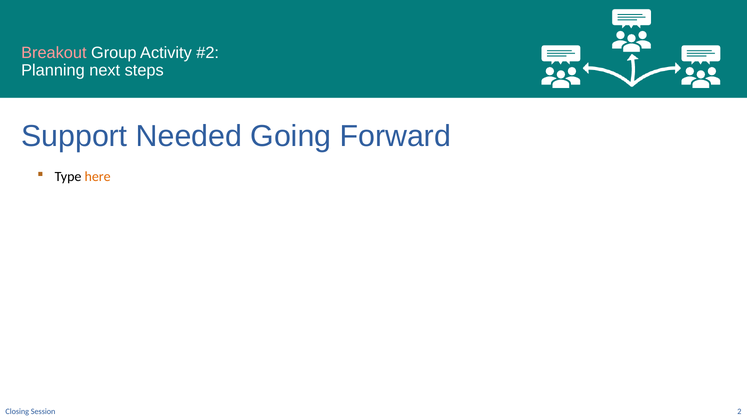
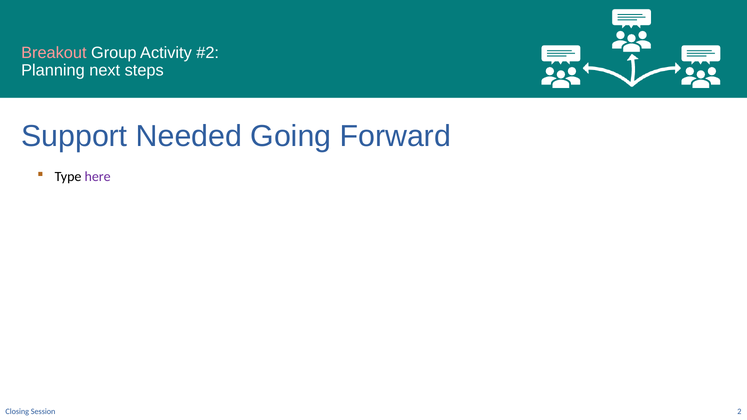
here colour: orange -> purple
